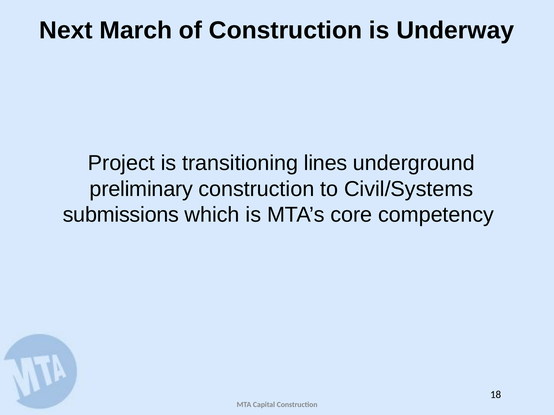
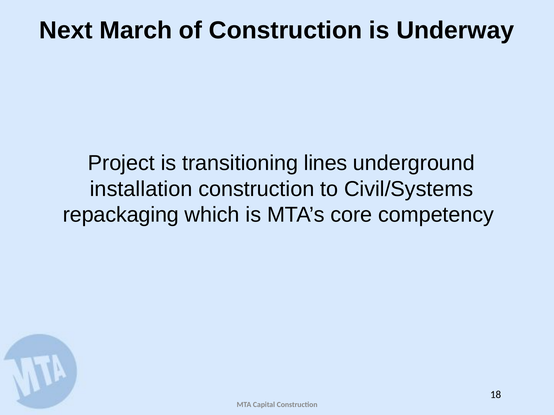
preliminary: preliminary -> installation
submissions: submissions -> repackaging
